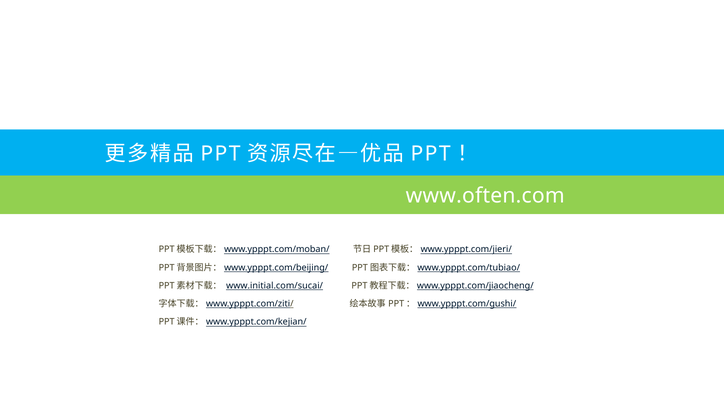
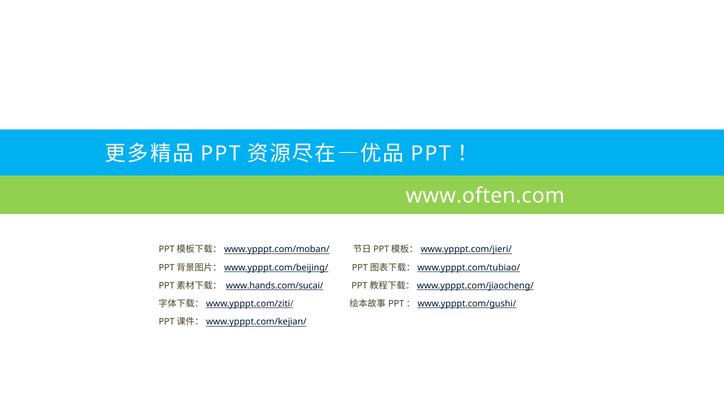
www.initial.com/sucai/: www.initial.com/sucai/ -> www.hands.com/sucai/
